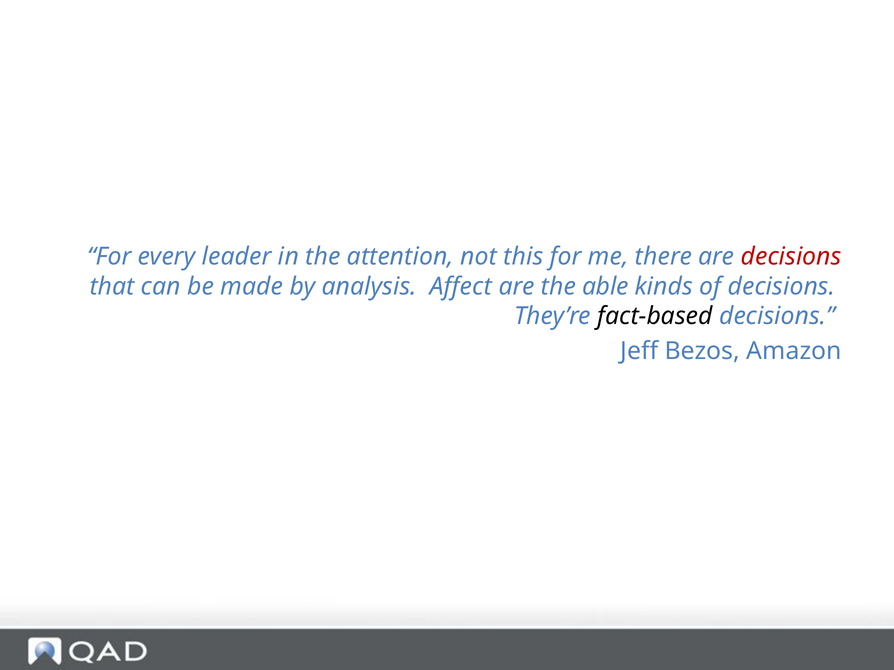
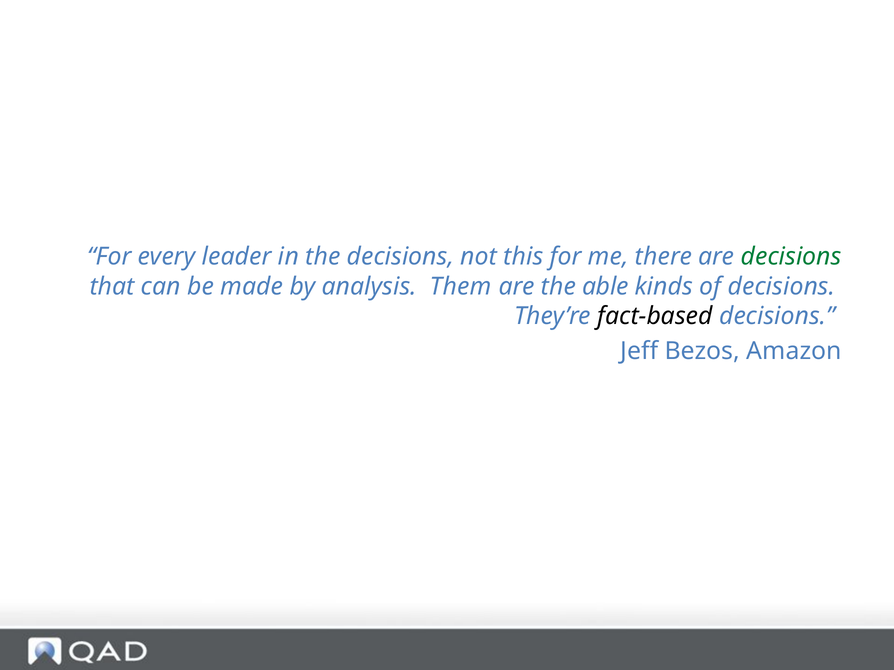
the attention: attention -> decisions
decisions at (791, 257) colour: red -> green
Affect: Affect -> Them
